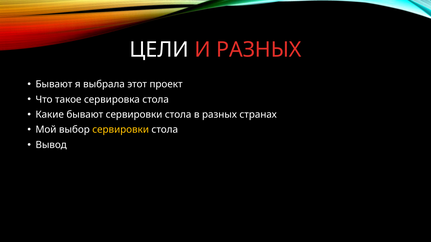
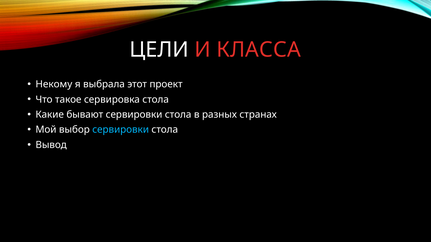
И РАЗНЫХ: РАЗНЫХ -> КЛАССА
Бывают at (54, 84): Бывают -> Некому
сервировки at (121, 130) colour: yellow -> light blue
